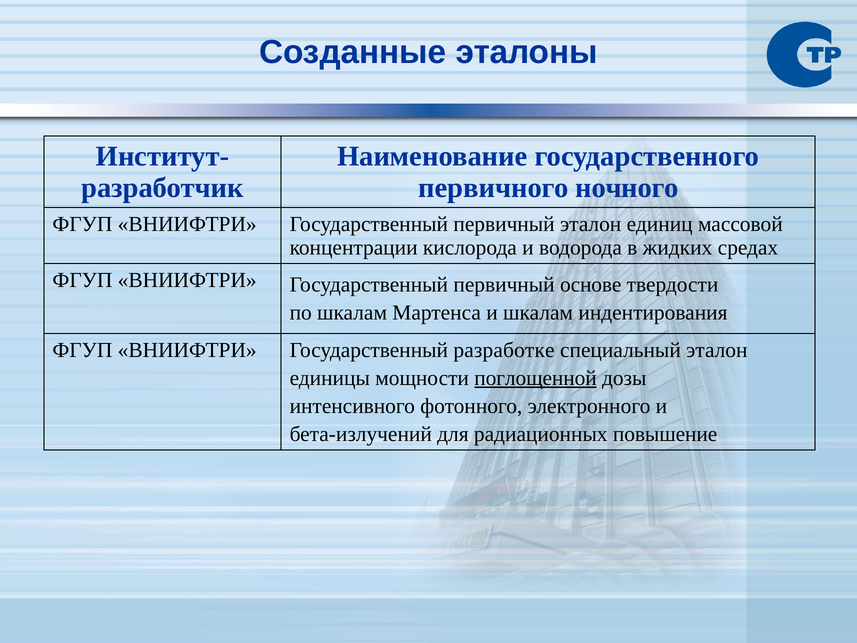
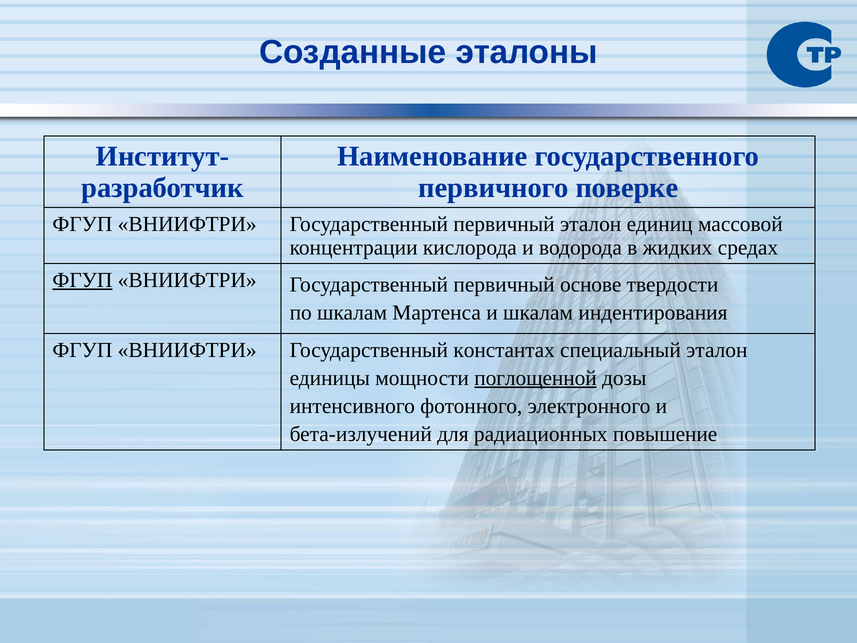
ночного: ночного -> поверке
ФГУП at (82, 280) underline: none -> present
разработке: разработке -> константах
